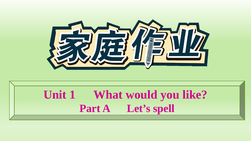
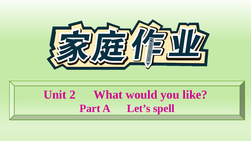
1: 1 -> 2
